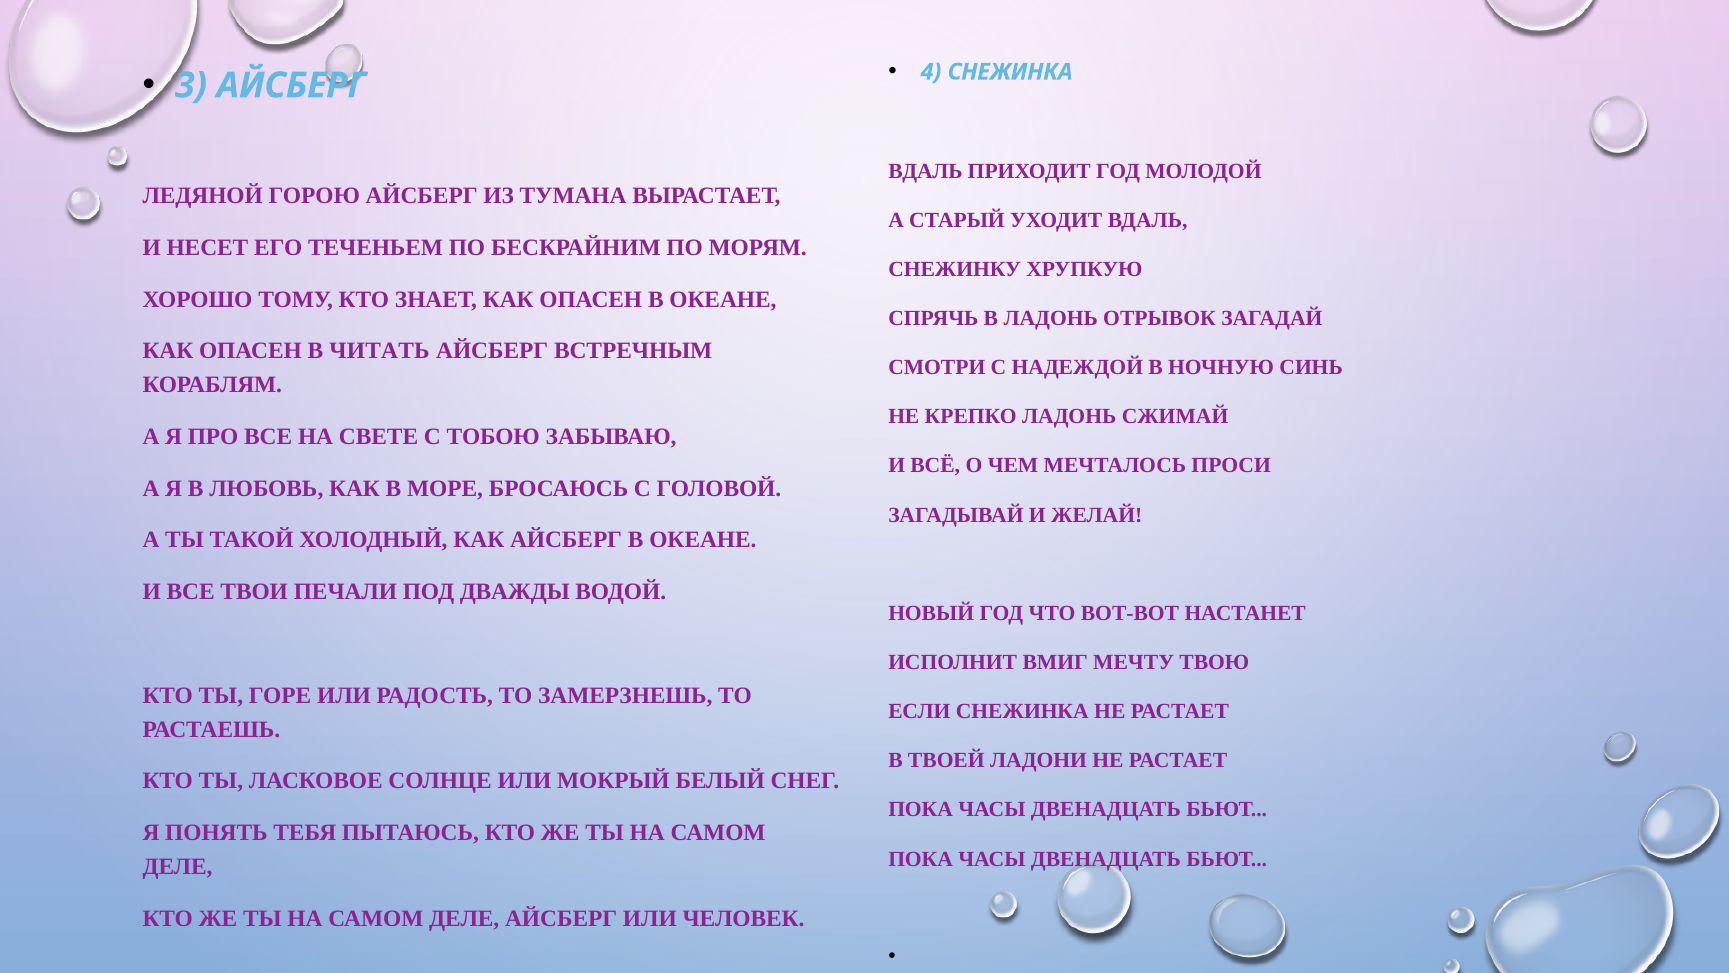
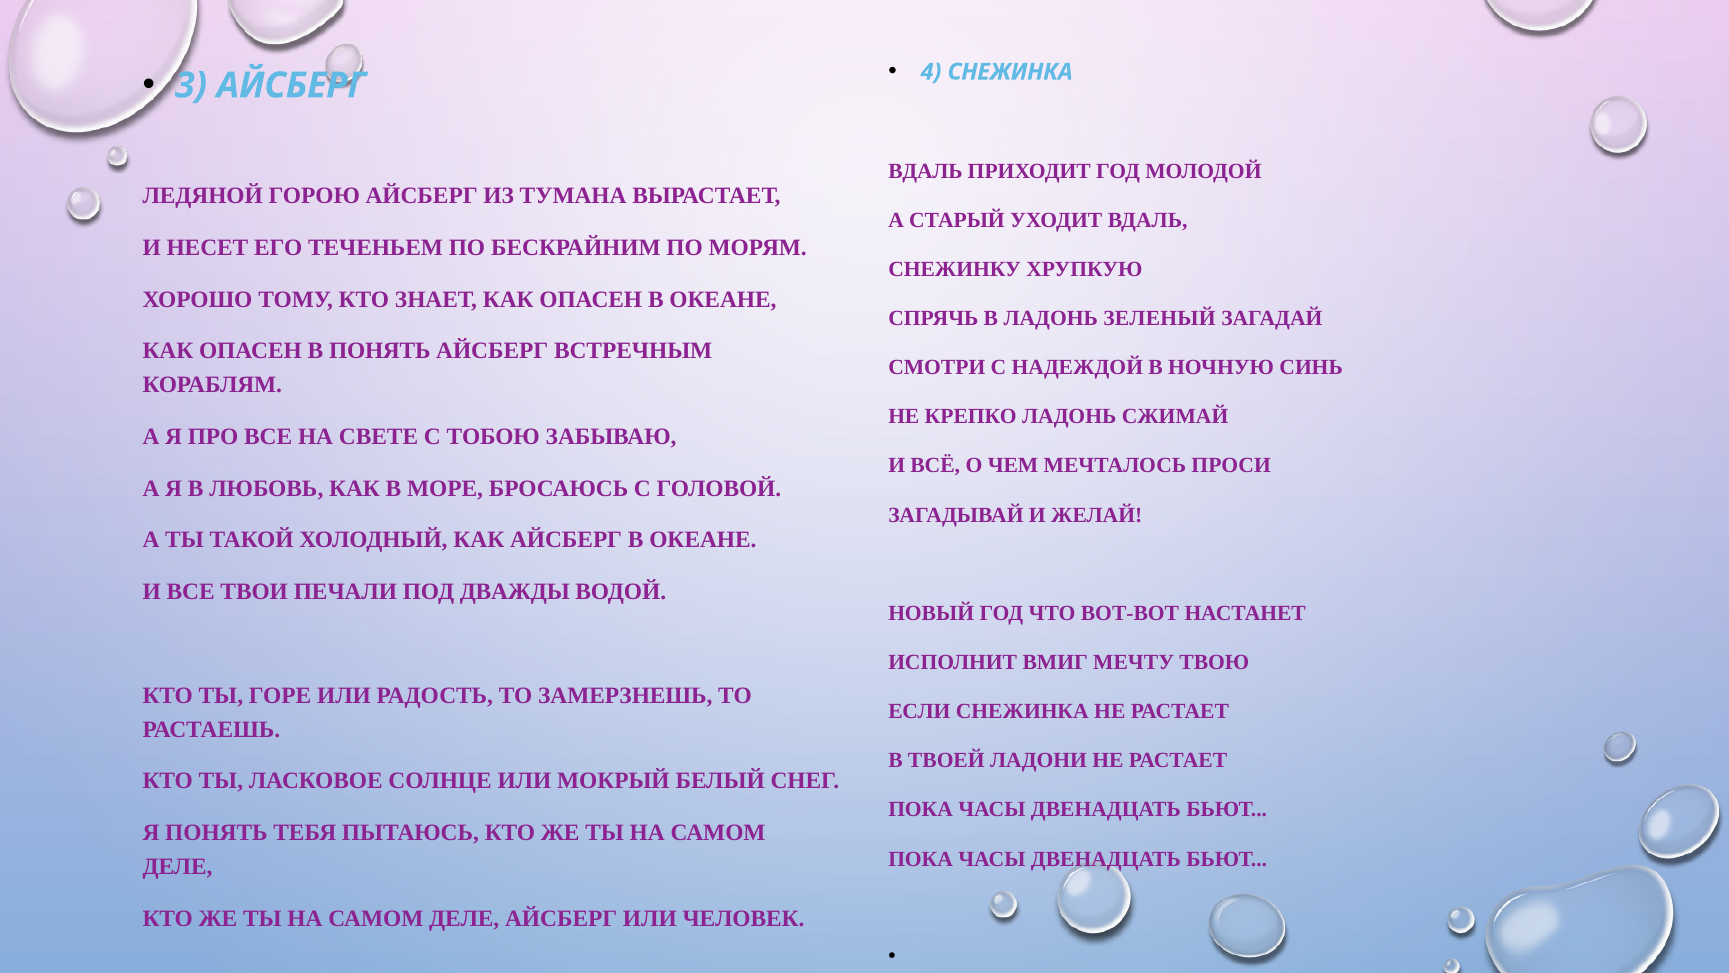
ОТРЫВОК: ОТРЫВОК -> ЗЕЛЕНЫЙ
В ЧИТАТЬ: ЧИТАТЬ -> ПОНЯТЬ
